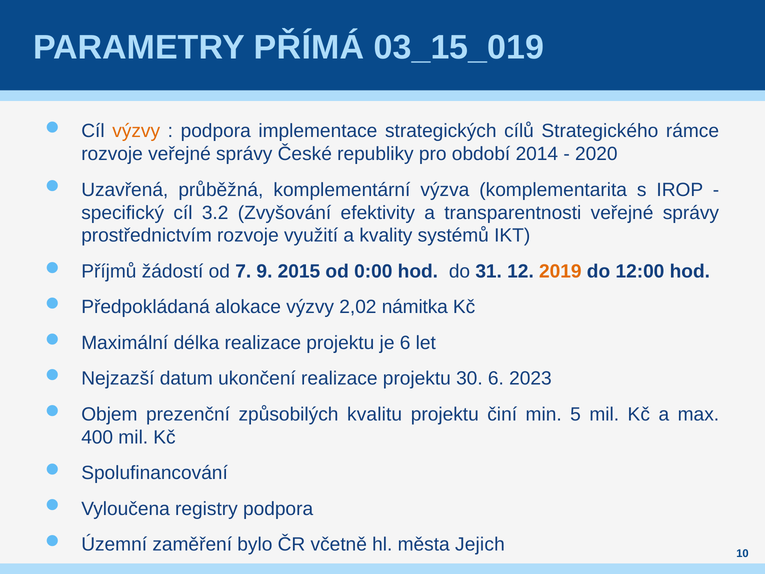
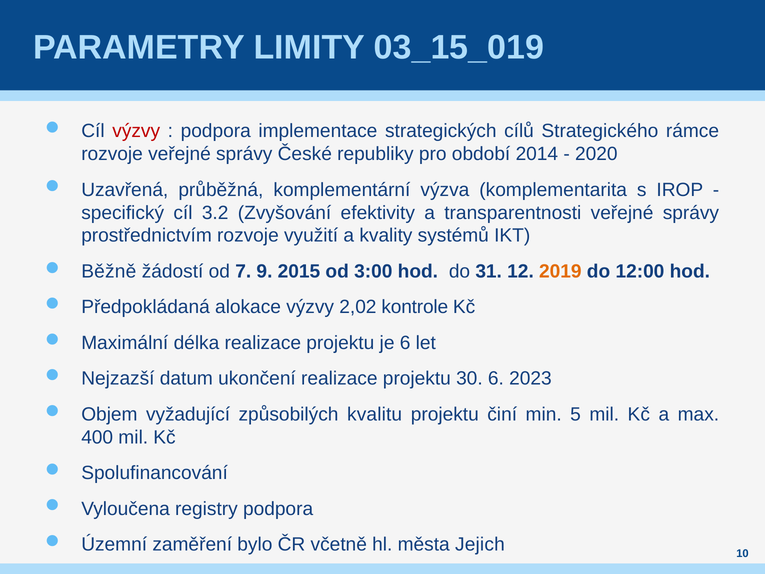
PŘÍMÁ: PŘÍMÁ -> LIMITY
výzvy at (136, 131) colour: orange -> red
Příjmů: Příjmů -> Běžně
0:00: 0:00 -> 3:00
námitka: námitka -> kontrole
prezenční: prezenční -> vyžadující
